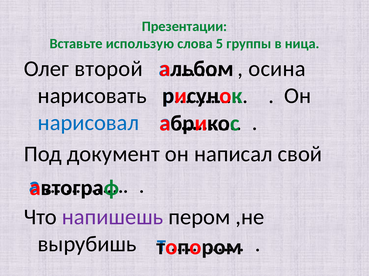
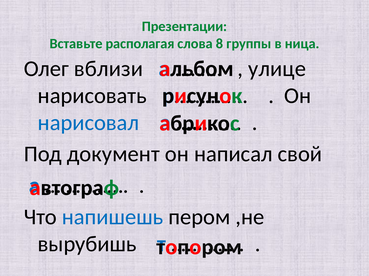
использую: использую -> располагая
5: 5 -> 8
второй: второй -> вблизи
осина: осина -> улице
напишешь colour: purple -> blue
